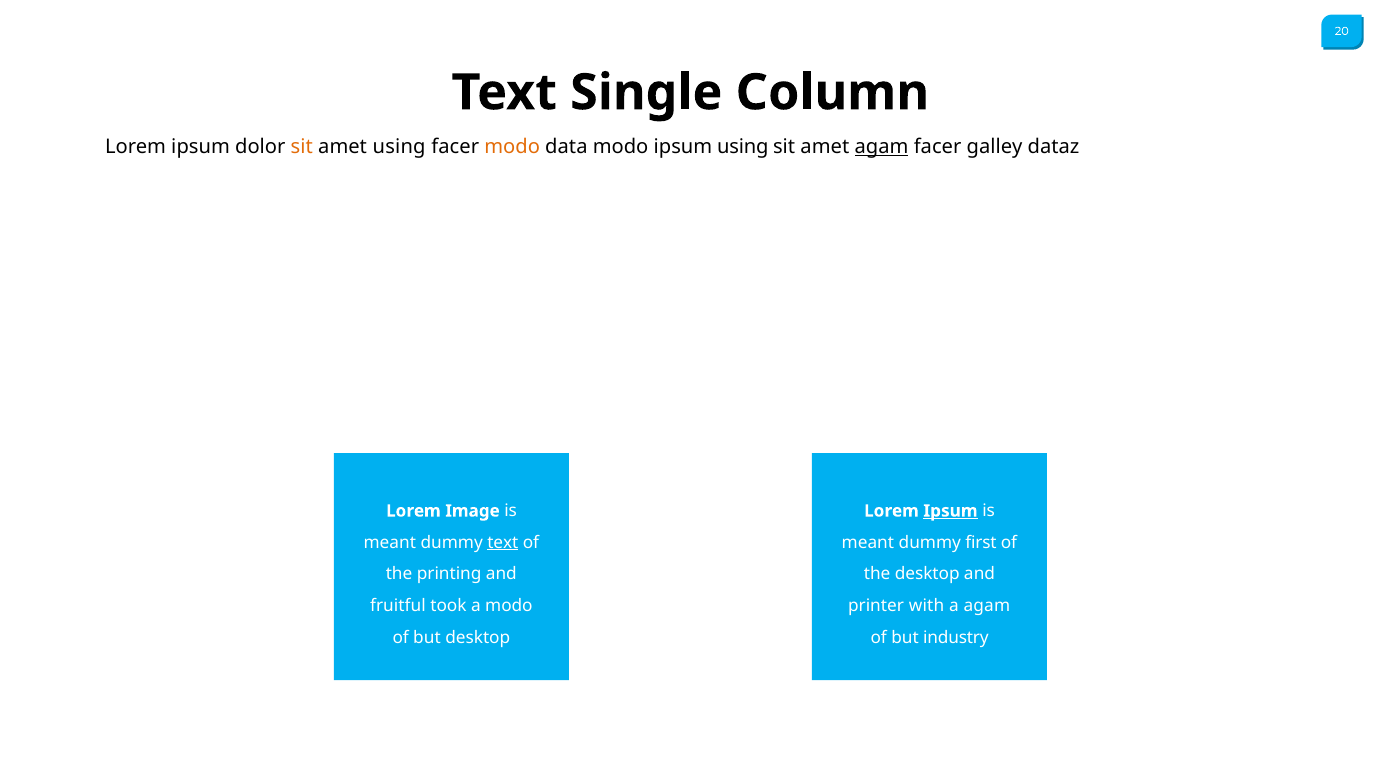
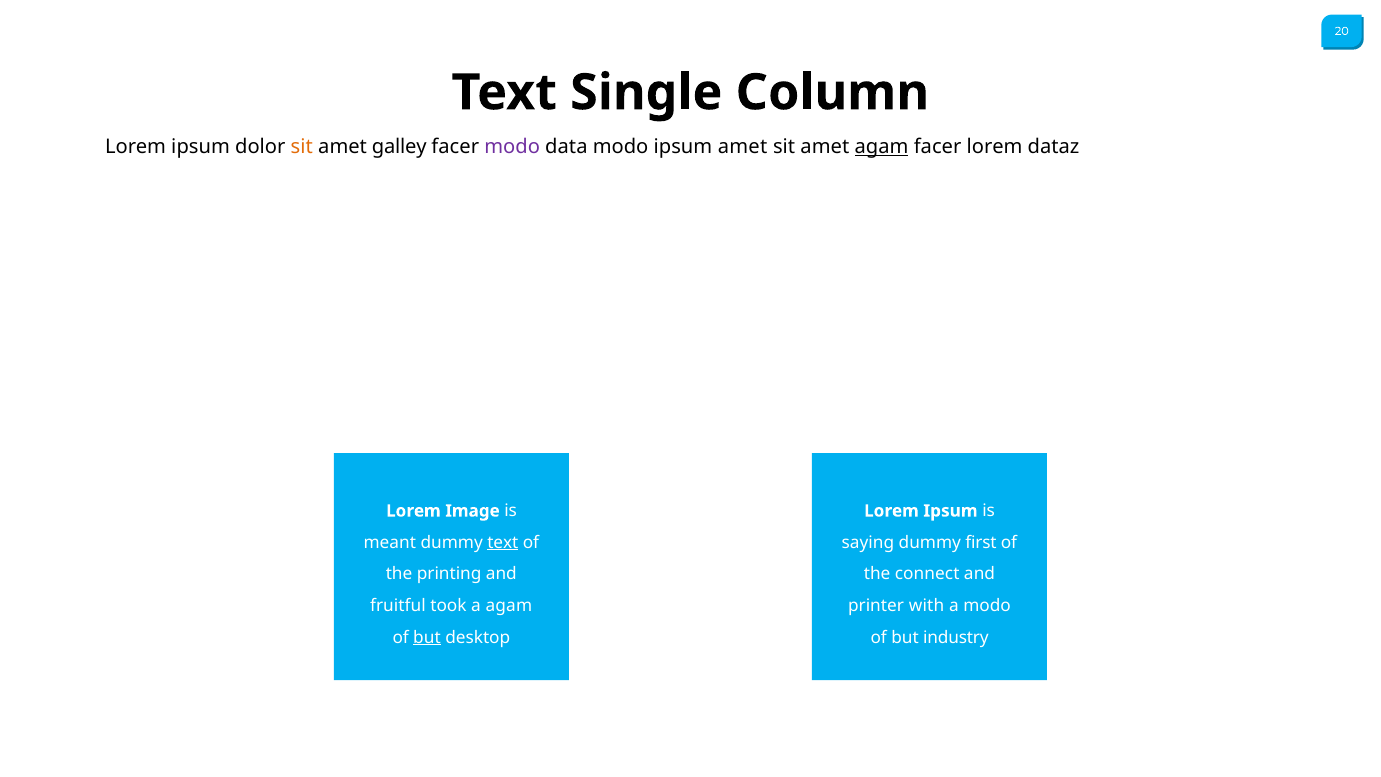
amet using: using -> galley
modo at (512, 147) colour: orange -> purple
ipsum using: using -> amet
facer galley: galley -> lorem
Ipsum at (951, 511) underline: present -> none
meant at (868, 542): meant -> saying
the desktop: desktop -> connect
a modo: modo -> agam
a agam: agam -> modo
but at (427, 637) underline: none -> present
